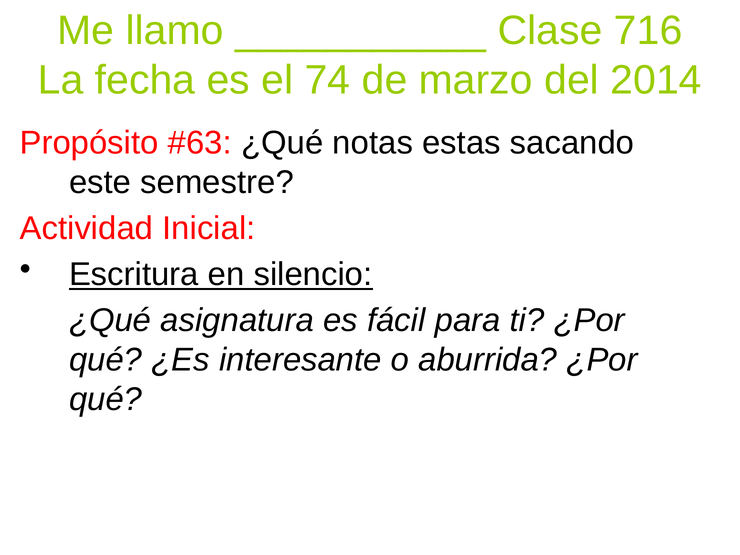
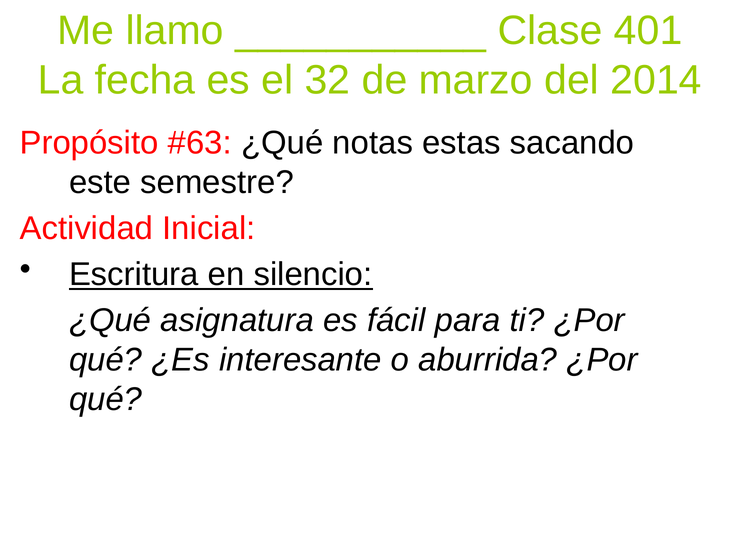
716: 716 -> 401
74: 74 -> 32
